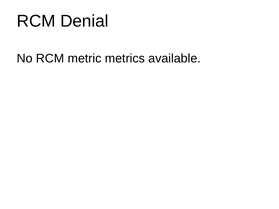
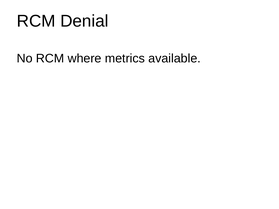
metric: metric -> where
